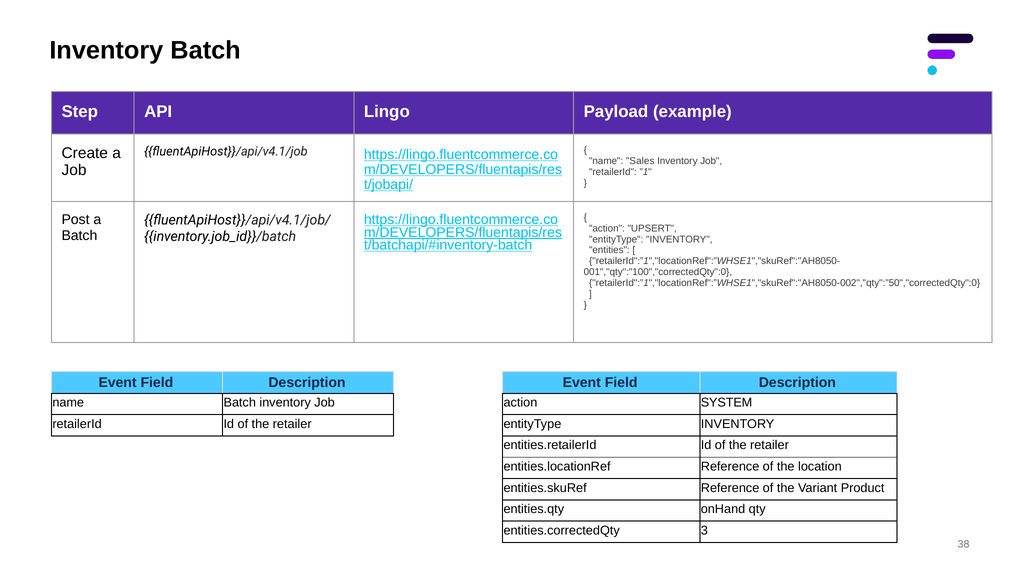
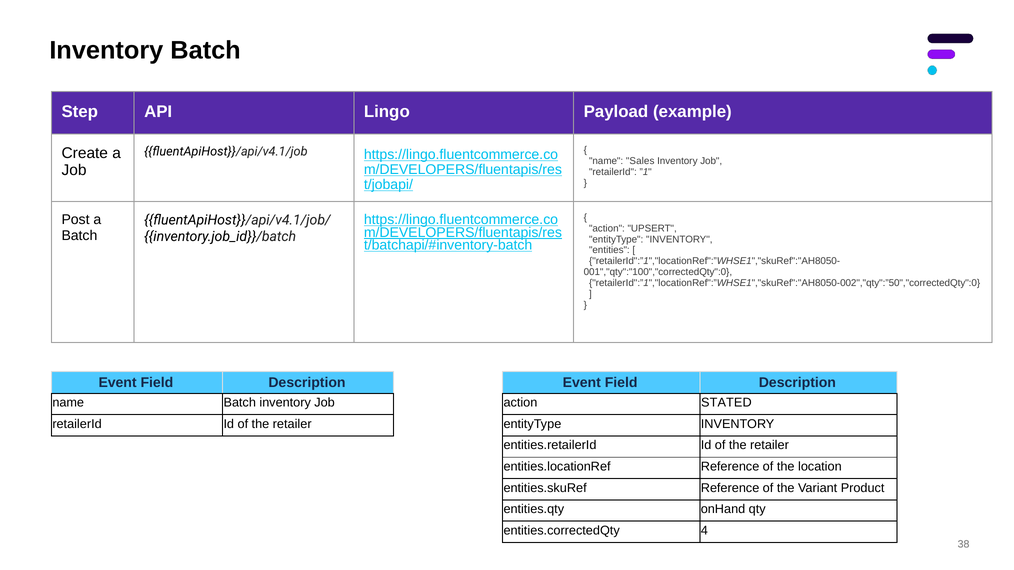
SYSTEM: SYSTEM -> STATED
3: 3 -> 4
